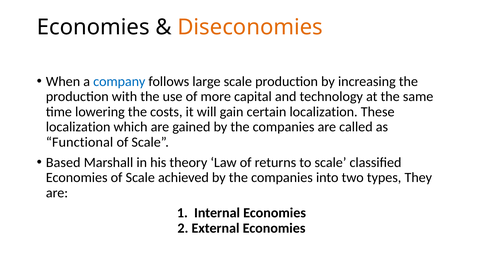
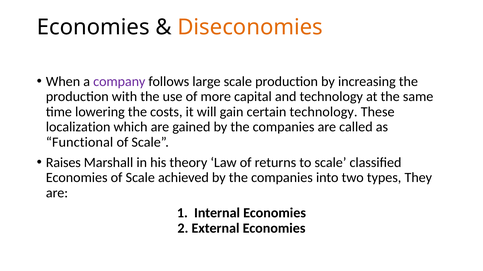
company colour: blue -> purple
certain localization: localization -> technology
Based: Based -> Raises
